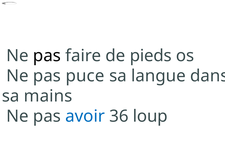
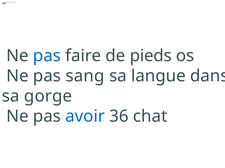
pas at (47, 56) colour: black -> blue
puce: puce -> sang
mains: mains -> gorge
loup: loup -> chat
